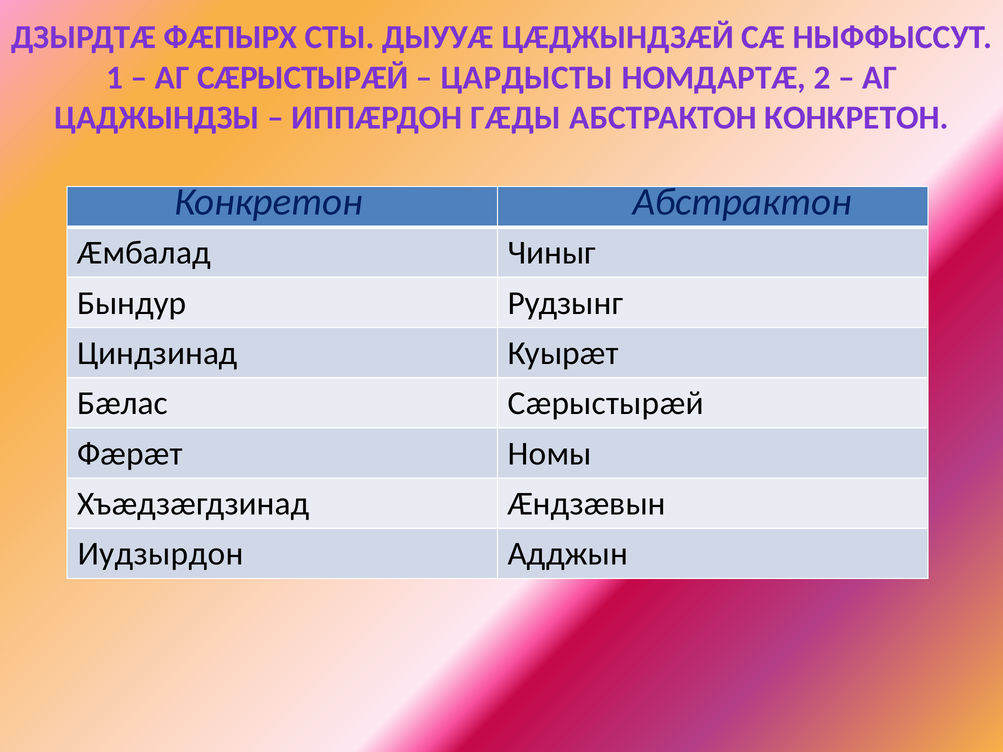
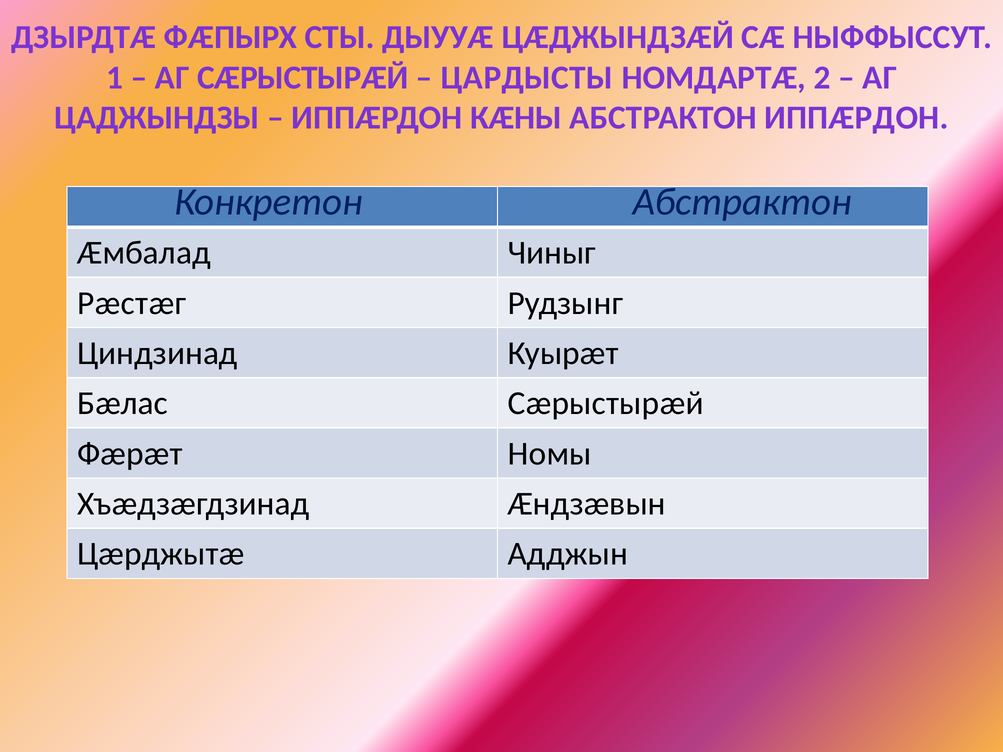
ГÆДЫ: ГÆДЫ -> КÆНЫ
АБСТРАКТОН КОНКРЕТОН: КОНКРЕТОН -> ИППÆРДОН
Бындур: Бындур -> Рæстæг
Иудзырдон: Иудзырдон -> Цæрджытæ
